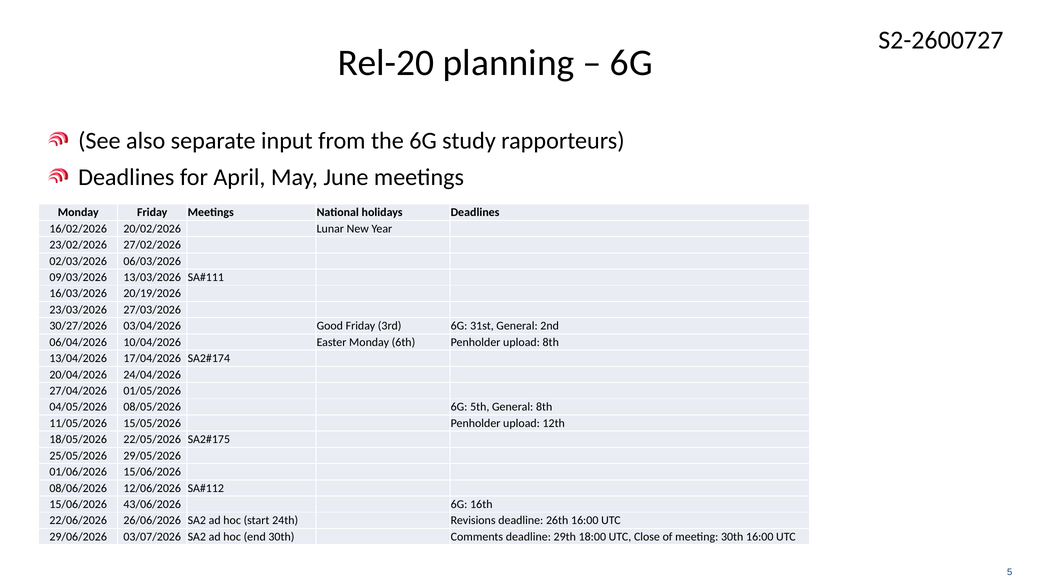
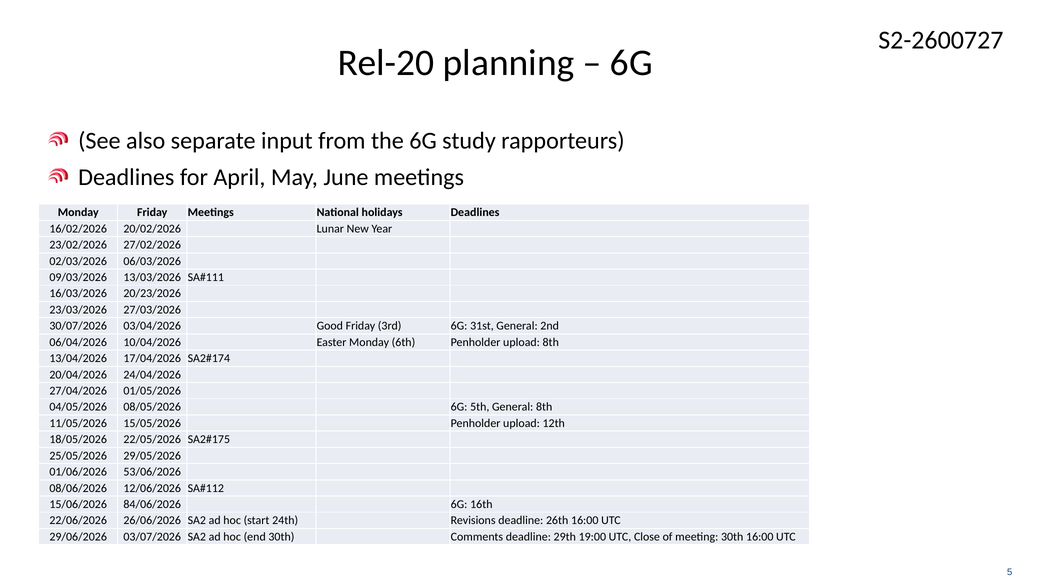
20/19/2026: 20/19/2026 -> 20/23/2026
30/27/2026: 30/27/2026 -> 30/07/2026
01/06/2026 15/06/2026: 15/06/2026 -> 53/06/2026
43/06/2026: 43/06/2026 -> 84/06/2026
18:00: 18:00 -> 19:00
